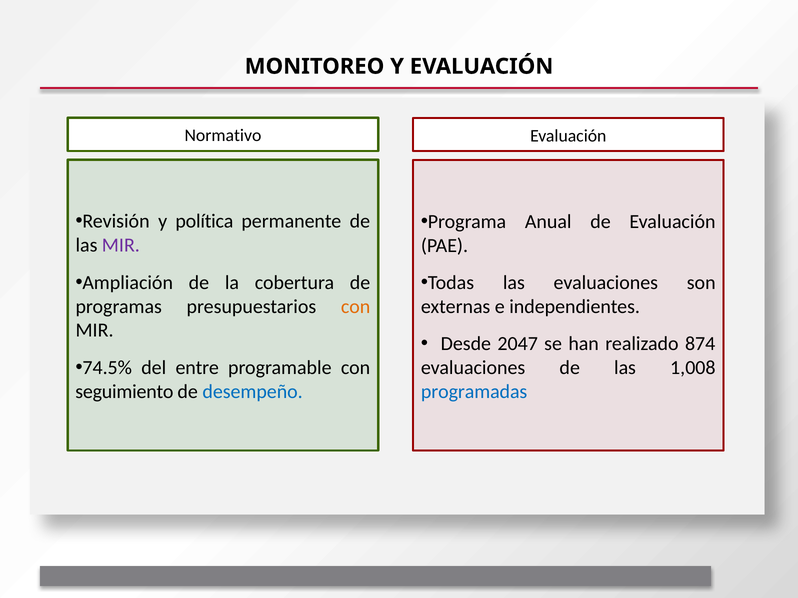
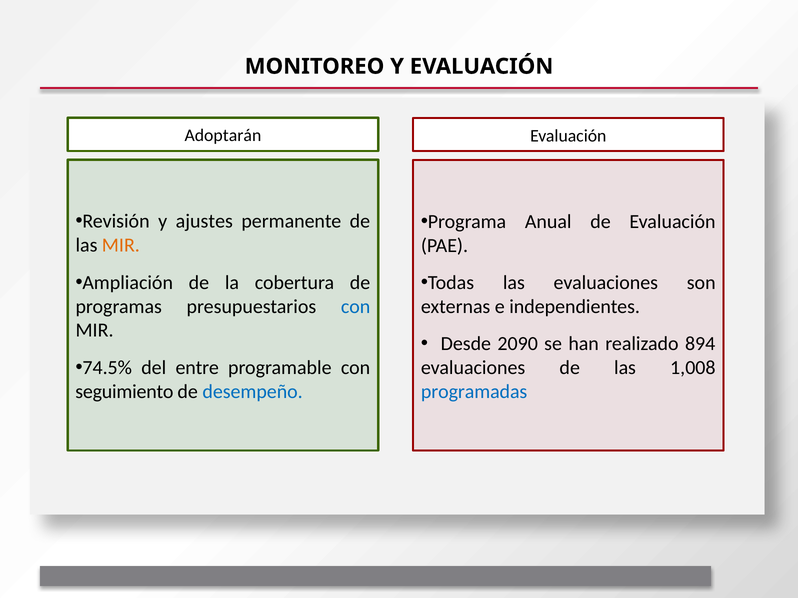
Normativo: Normativo -> Adoptarán
política: política -> ajustes
MIR at (121, 246) colour: purple -> orange
con at (356, 307) colour: orange -> blue
2047: 2047 -> 2090
874: 874 -> 894
